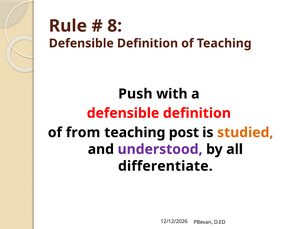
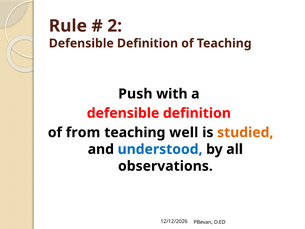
8: 8 -> 2
post: post -> well
understood colour: purple -> blue
differentiate: differentiate -> observations
